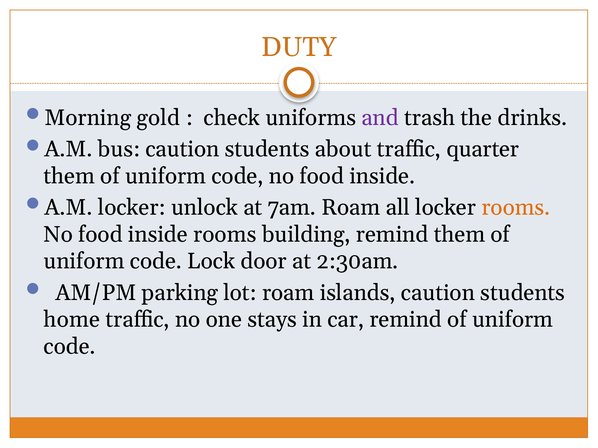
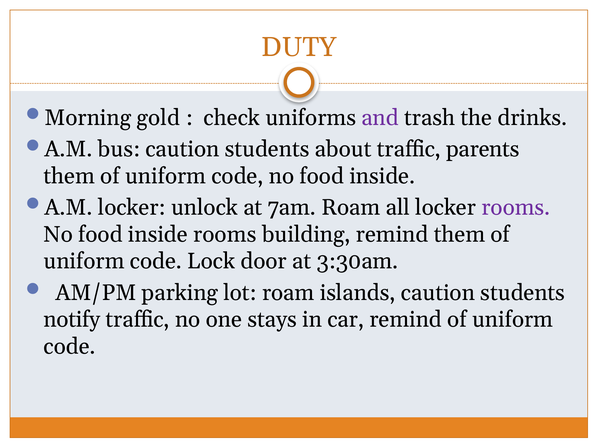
quarter: quarter -> parents
rooms at (516, 208) colour: orange -> purple
2:30am: 2:30am -> 3:30am
home: home -> notify
